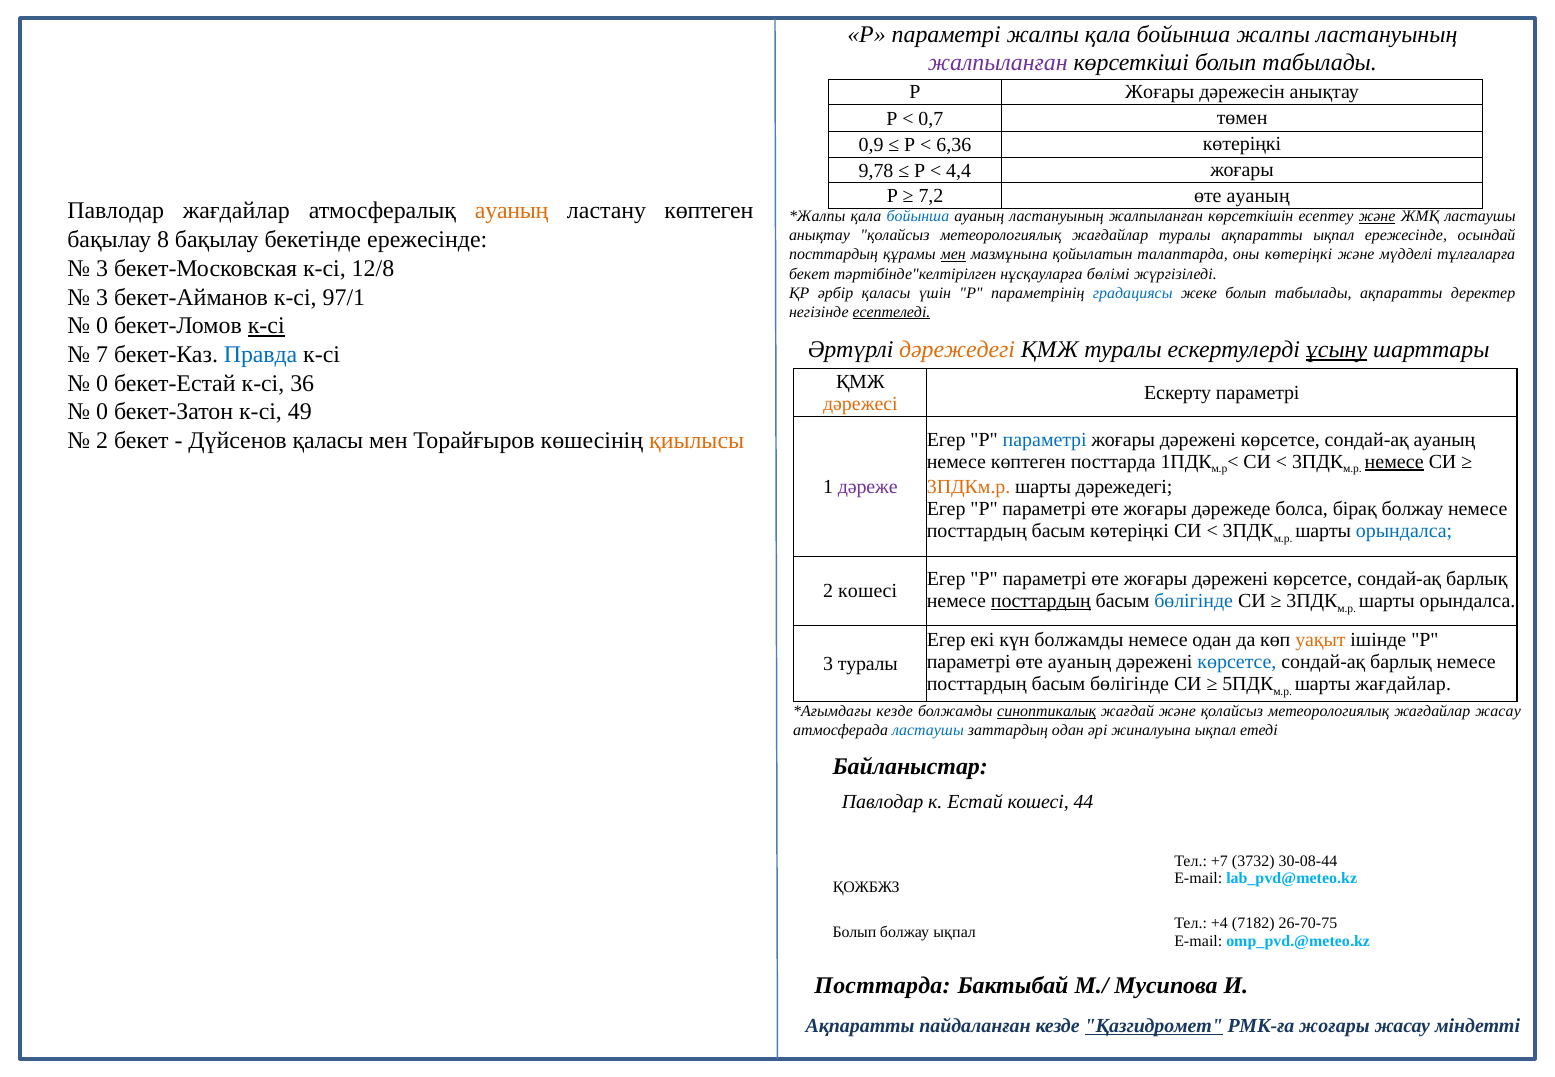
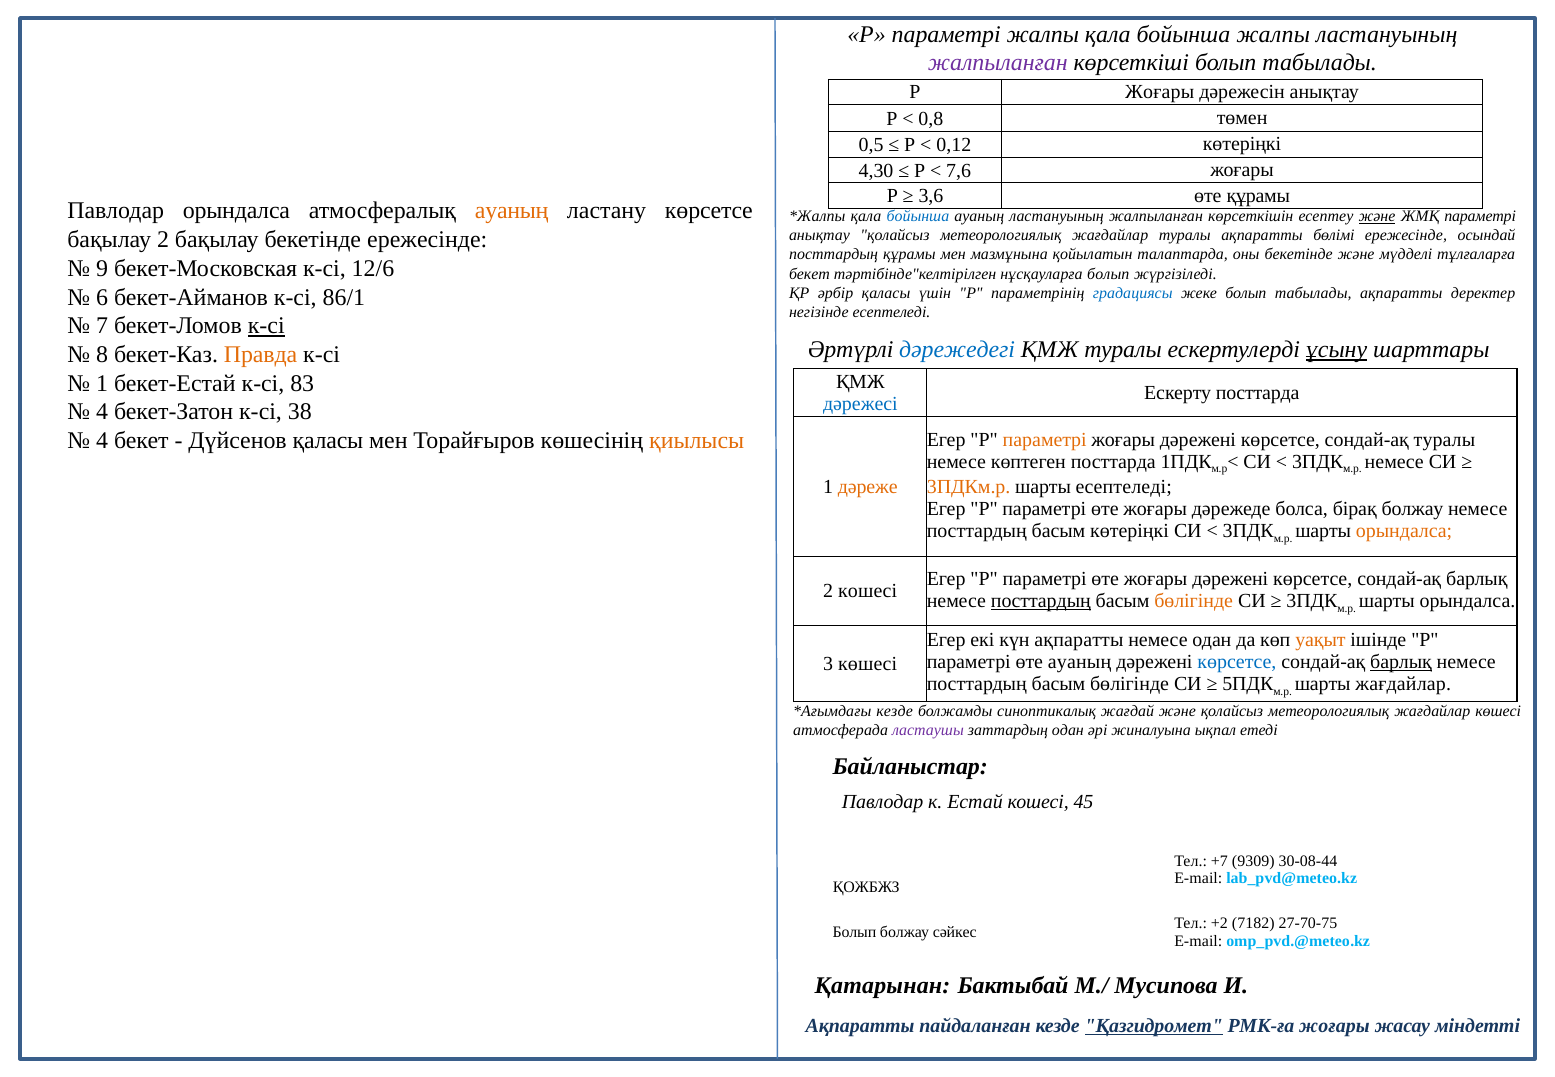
0,7: 0,7 -> 0,8
0,9: 0,9 -> 0,5
6,36: 6,36 -> 0,12
9,78: 9,78 -> 4,30
4,4: 4,4 -> 7,6
7,2: 7,2 -> 3,6
ауаның at (1258, 195): ауаның -> құрамы
Павлодар жағдайлар: жағдайлар -> орындалса
ластану көптеген: көптеген -> көрсетсе
ЖМҚ ластаушы: ластаушы -> параметрі
ақпаратты ықпал: ықпал -> бөлімі
бақылау 8: 8 -> 2
мен at (953, 255) underline: present -> none
оны көтеріңкі: көтеріңкі -> бекетінде
3 at (102, 268): 3 -> 9
12/8: 12/8 -> 12/6
нұсқауларға бөлімі: бөлімі -> болып
3 at (102, 297): 3 -> 6
97/1: 97/1 -> 86/1
есептеледі at (891, 312) underline: present -> none
0 at (102, 326): 0 -> 7
дәрежедегі at (957, 350) colour: orange -> blue
7: 7 -> 8
Правда colour: blue -> orange
0 at (102, 383): 0 -> 1
36: 36 -> 83
Ескерту параметрі: параметрі -> посттарда
дәрежесі colour: orange -> blue
0 at (102, 412): 0 -> 4
49: 49 -> 38
2 at (102, 441): 2 -> 4
параметрі at (1045, 439) colour: blue -> orange
сондай-ақ ауаның: ауаның -> туралы
немесе at (1394, 461) underline: present -> none
дәреже colour: purple -> orange
шарты дәрежедегі: дәрежедегі -> есептеледі
орындалса at (1404, 530) colour: blue -> orange
бөлігінде at (1194, 600) colour: blue -> orange
күн болжамды: болжамды -> ақпаратты
барлық at (1401, 662) underline: none -> present
3 туралы: туралы -> көшесі
синоптикалық underline: present -> none
жағдайлар жасау: жасау -> көшесі
ластаушы at (928, 730) colour: blue -> purple
44: 44 -> 45
3732: 3732 -> 9309
+4: +4 -> +2
26-70-75: 26-70-75 -> 27-70-75
болжау ықпал: ықпал -> сәйкес
Посттарда at (883, 985): Посттарда -> Қатарынан
